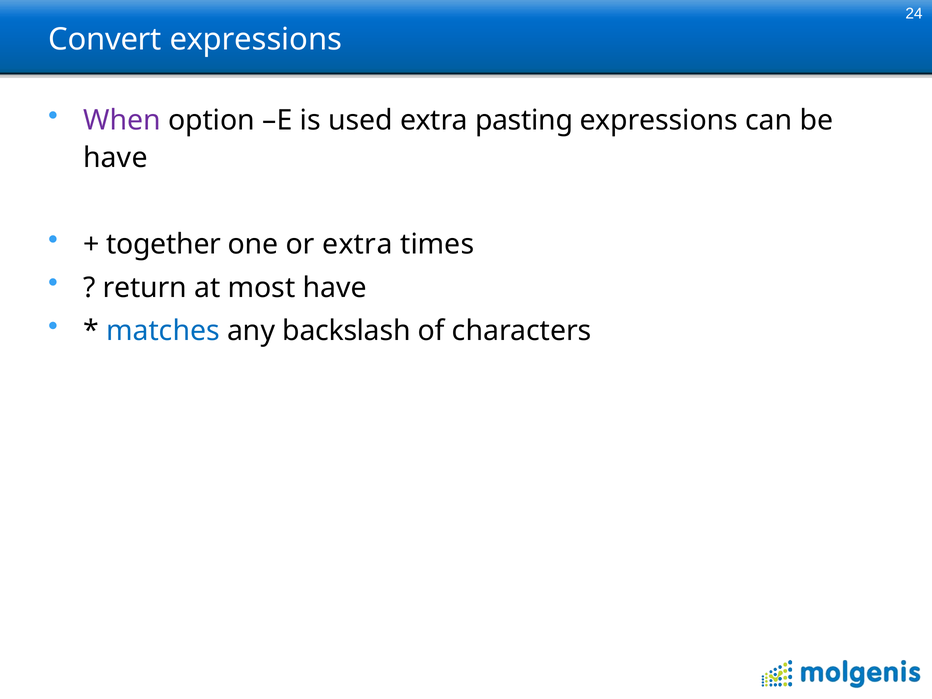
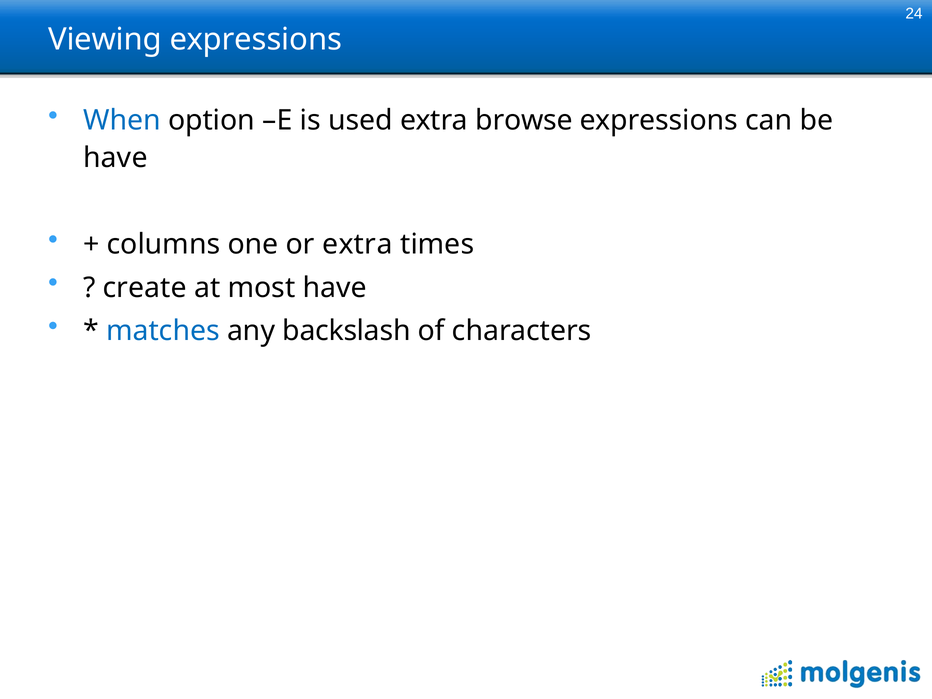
Convert: Convert -> Viewing
When colour: purple -> blue
pasting: pasting -> browse
together: together -> columns
return: return -> create
